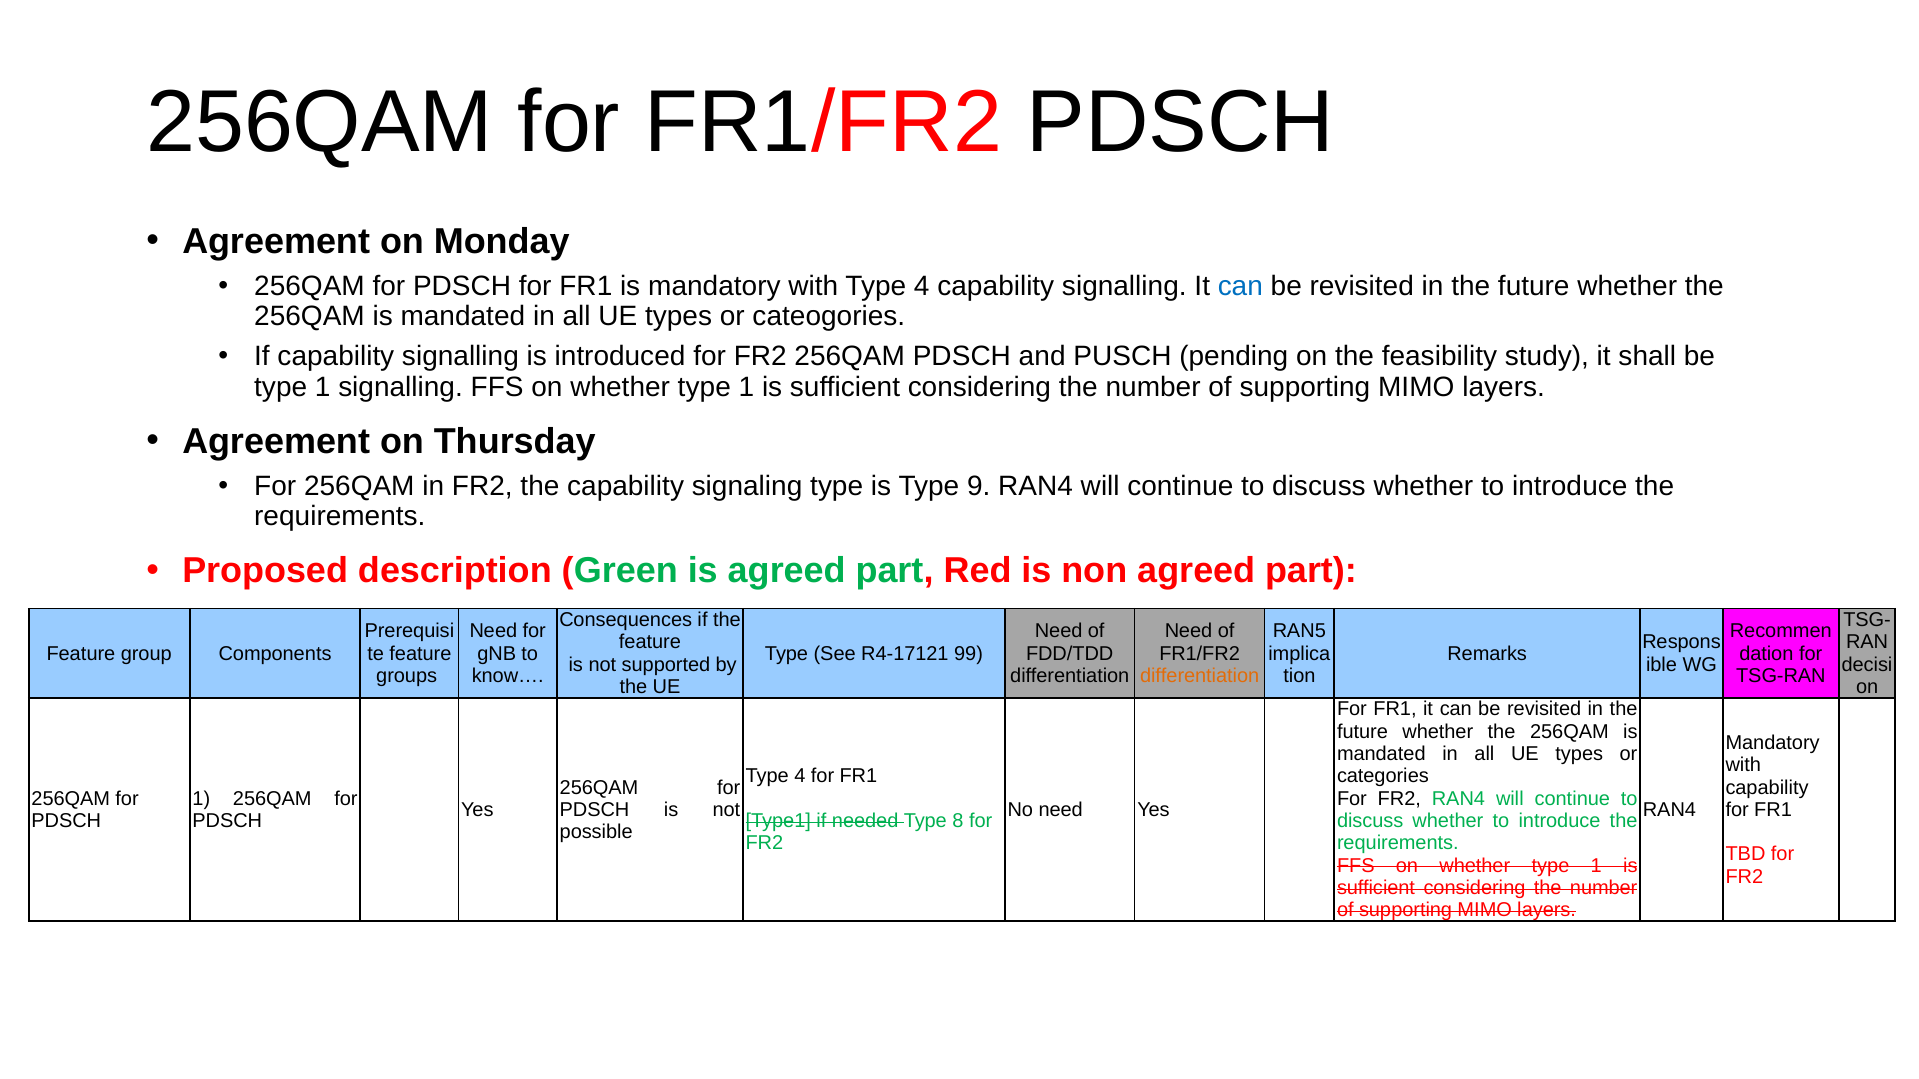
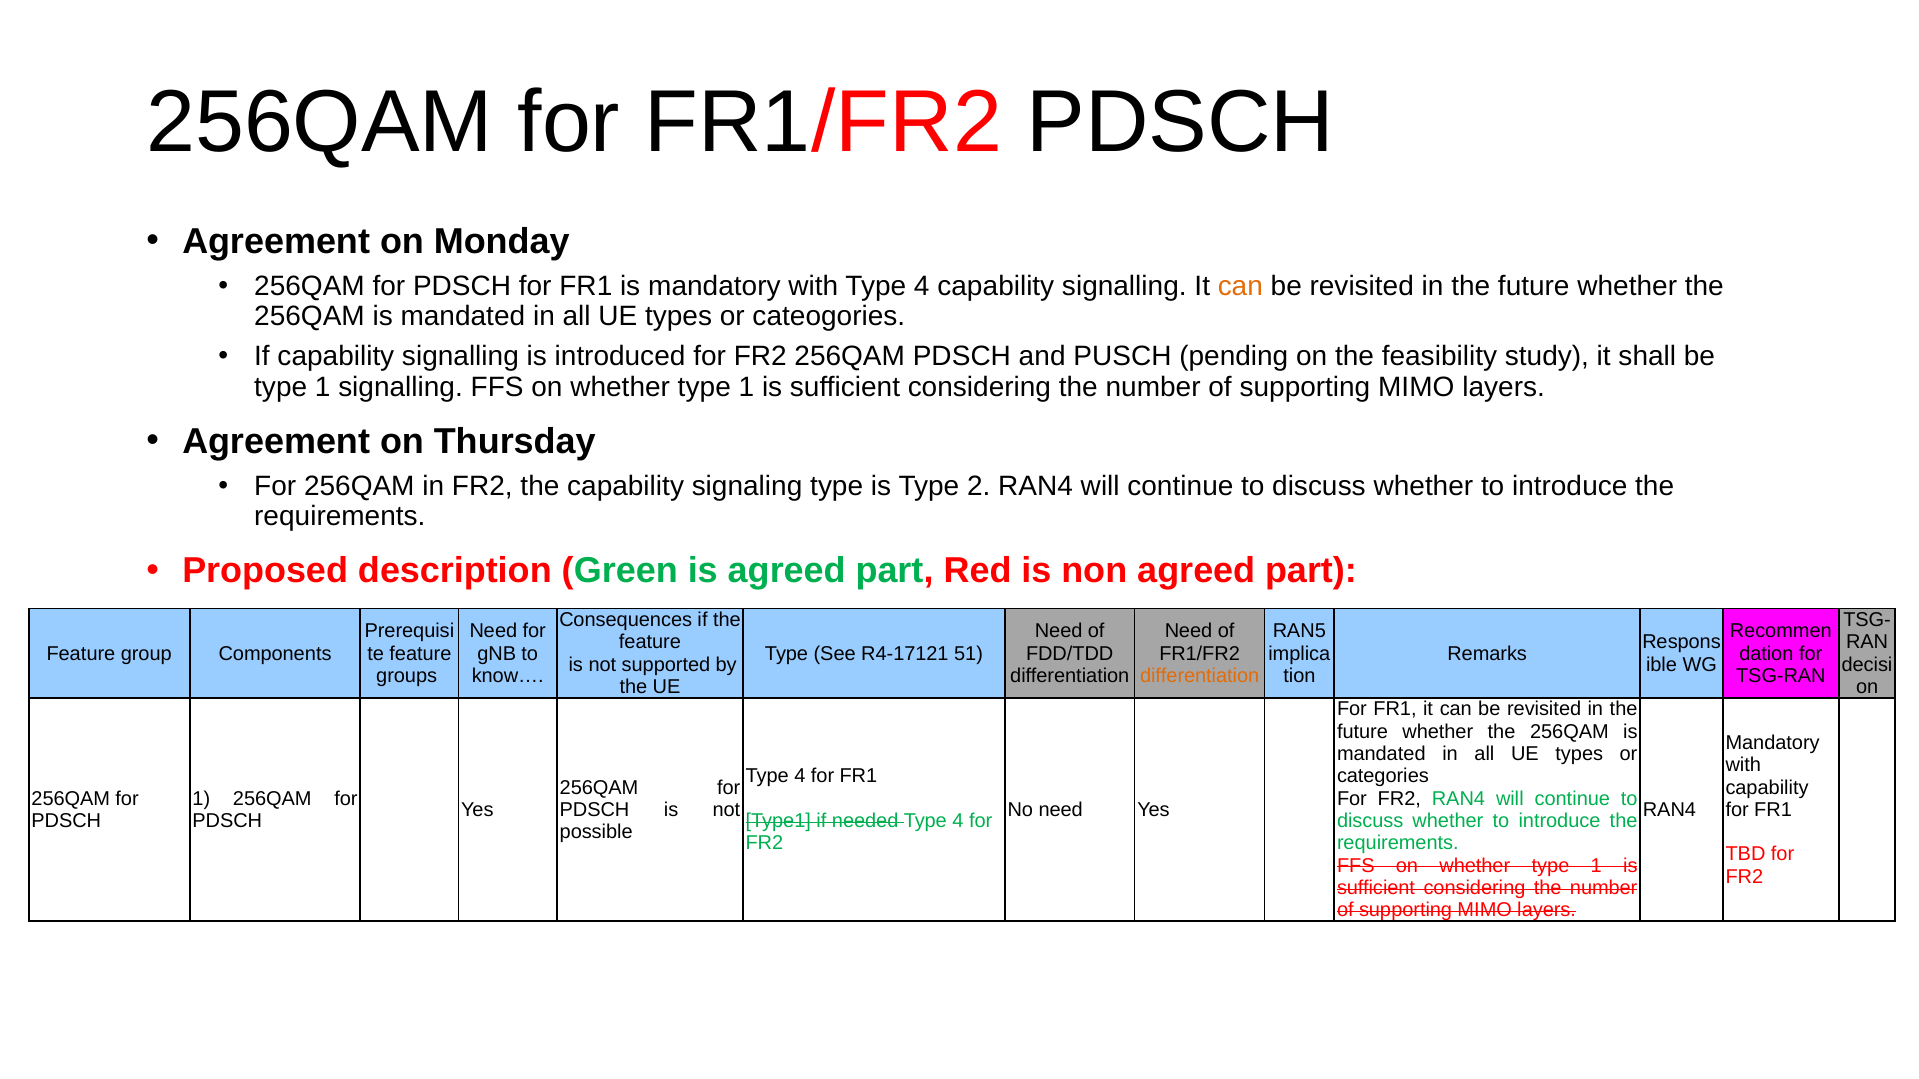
can at (1240, 286) colour: blue -> orange
9: 9 -> 2
99: 99 -> 51
needed Type 8: 8 -> 4
